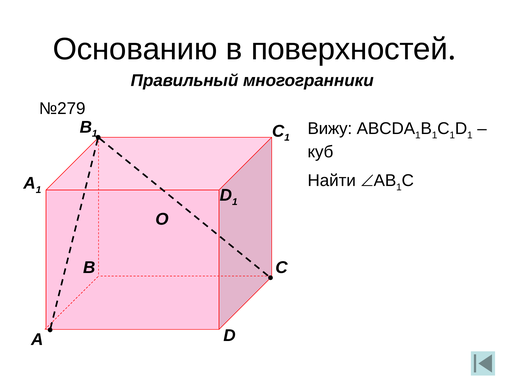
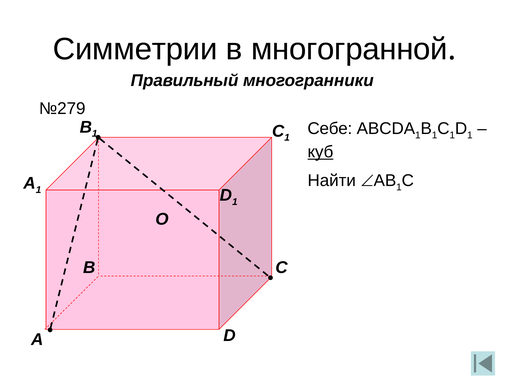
Основанию: Основанию -> Симметрии
поверхностей: поверхностей -> многогранной
Вижу: Вижу -> Себе
куб underline: none -> present
